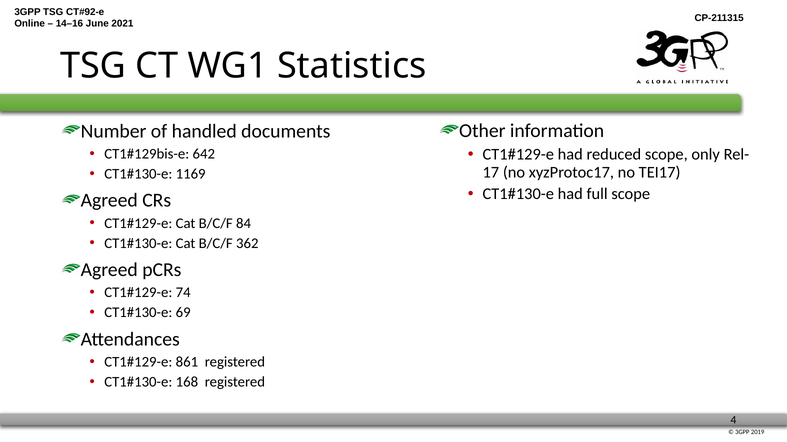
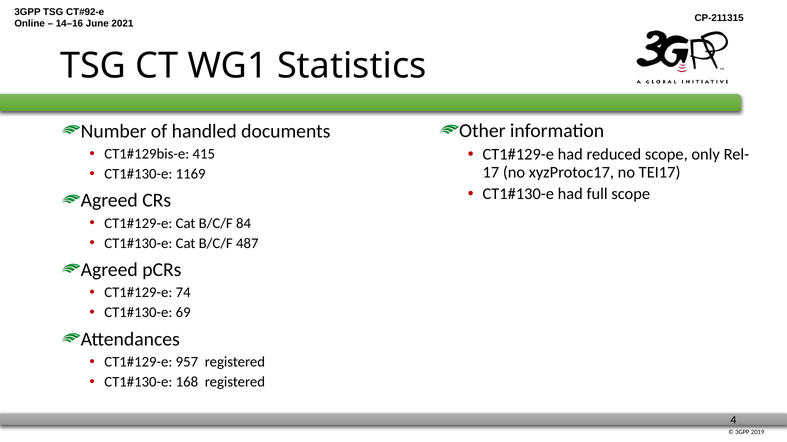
642: 642 -> 415
362: 362 -> 487
861: 861 -> 957
